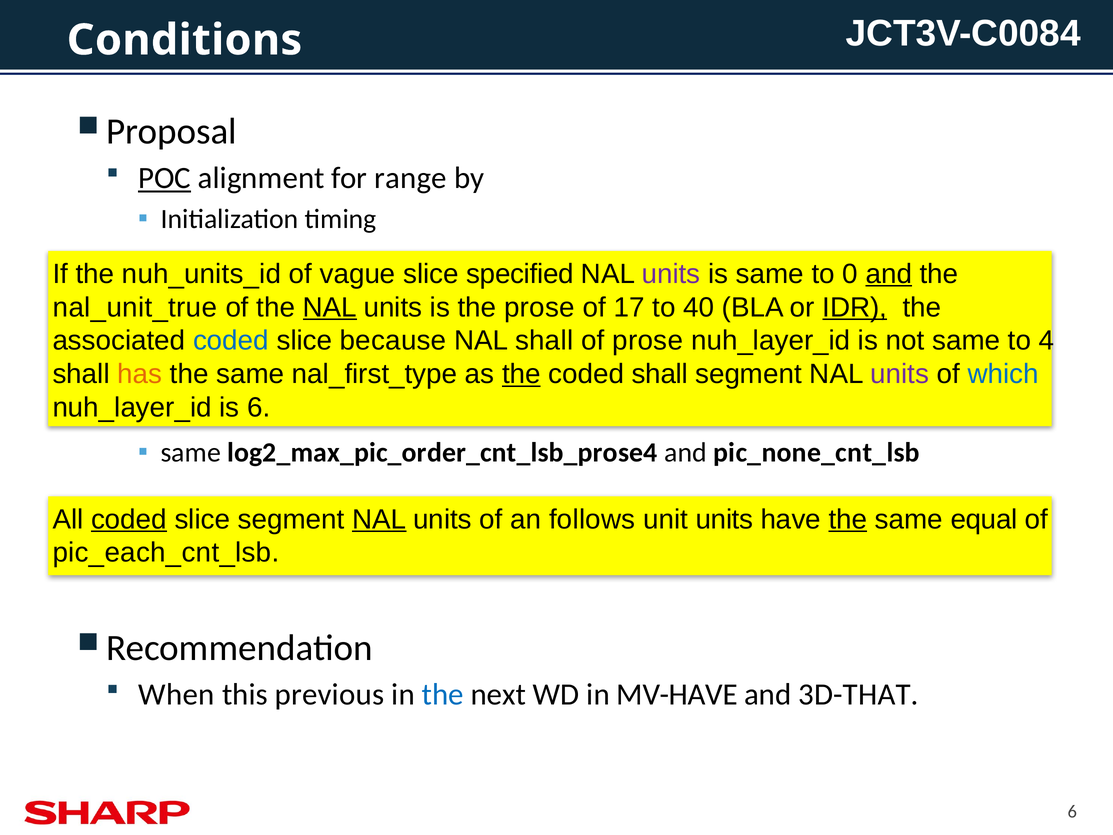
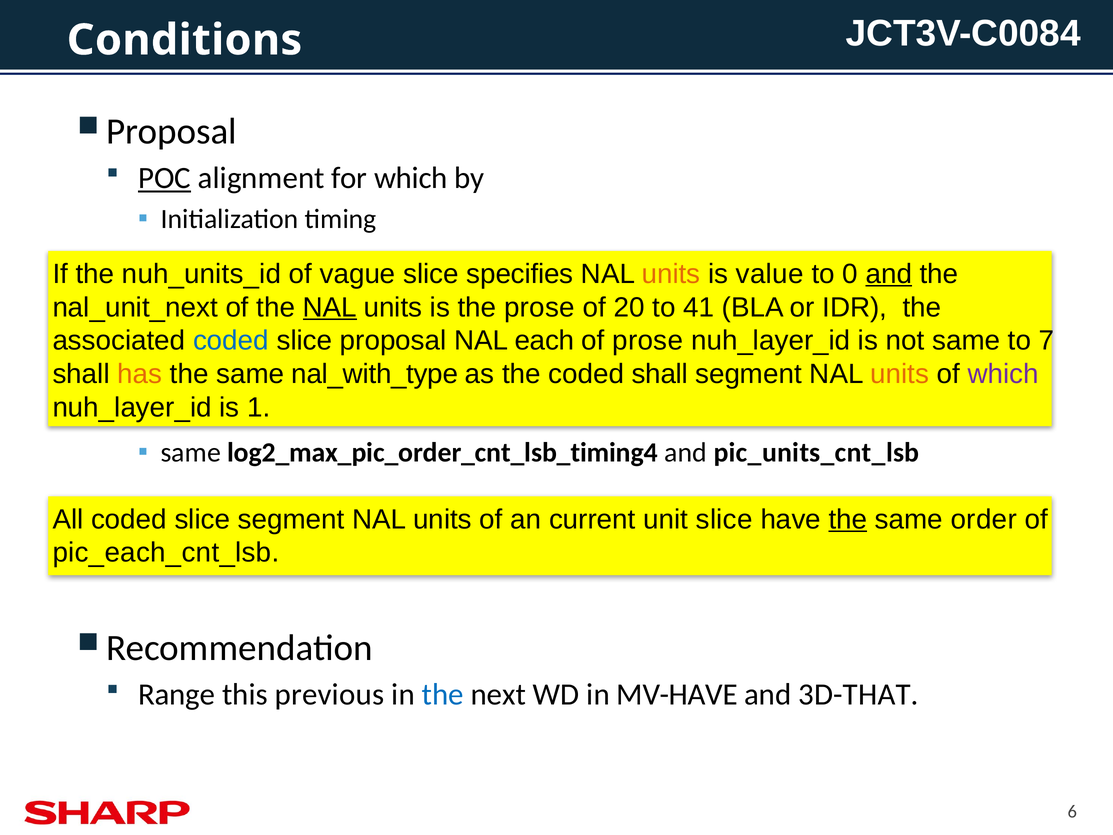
for range: range -> which
specified: specified -> specifies
units at (671, 274) colour: purple -> orange
is same: same -> value
nal_unit_true: nal_unit_true -> nal_unit_next
17: 17 -> 20
40: 40 -> 41
IDR underline: present -> none
because: because -> proposal
NAL shall: shall -> each
4: 4 -> 7
nal_first_type: nal_first_type -> nal_with_type
the at (521, 374) underline: present -> none
units at (900, 374) colour: purple -> orange
which at (1003, 374) colour: blue -> purple
is 6: 6 -> 1
log2_max_pic_order_cnt_lsb_prose4: log2_max_pic_order_cnt_lsb_prose4 -> log2_max_pic_order_cnt_lsb_timing4
pic_none_cnt_lsb: pic_none_cnt_lsb -> pic_units_cnt_lsb
coded at (129, 519) underline: present -> none
NAL at (379, 519) underline: present -> none
follows: follows -> current
unit units: units -> slice
equal: equal -> order
When: When -> Range
